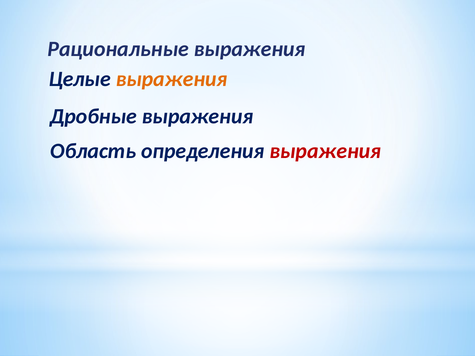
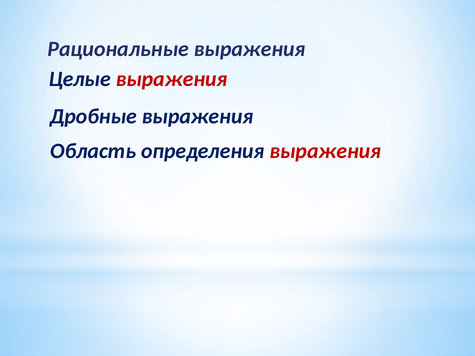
выражения at (172, 79) colour: orange -> red
